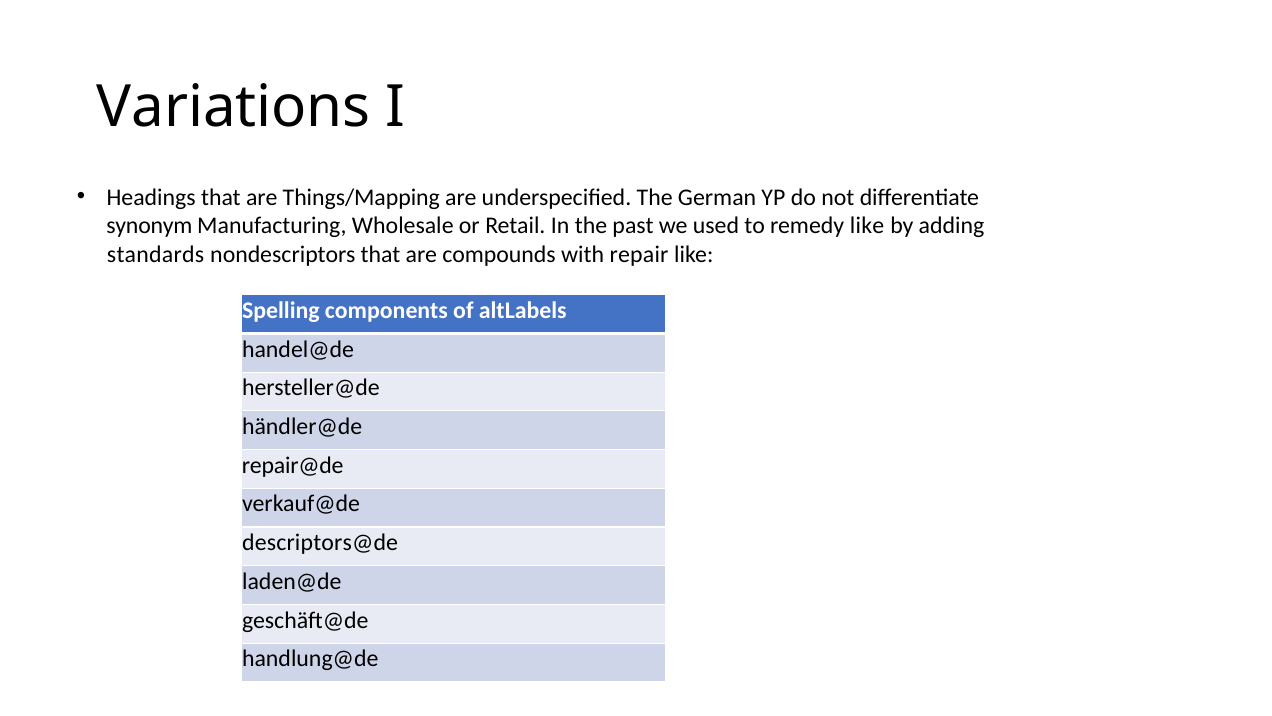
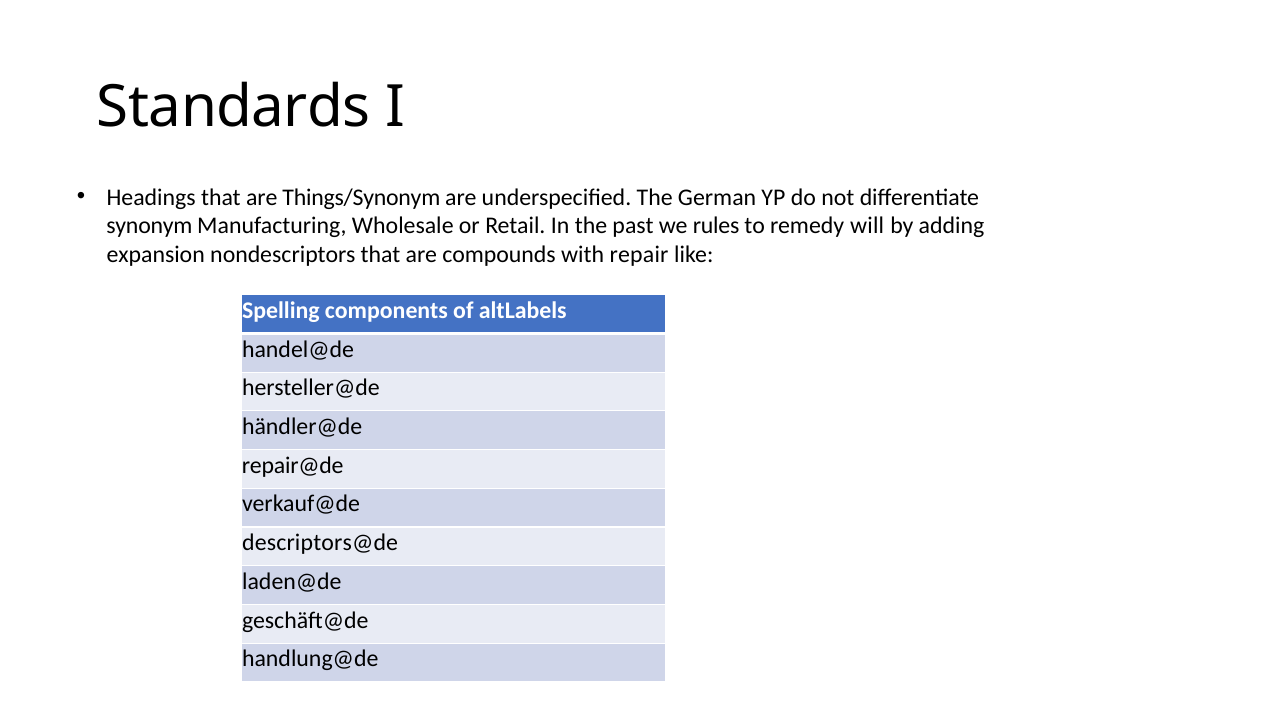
Variations: Variations -> Standards
Things/Mapping: Things/Mapping -> Things/Synonym
used: used -> rules
remedy like: like -> will
standards: standards -> expansion
